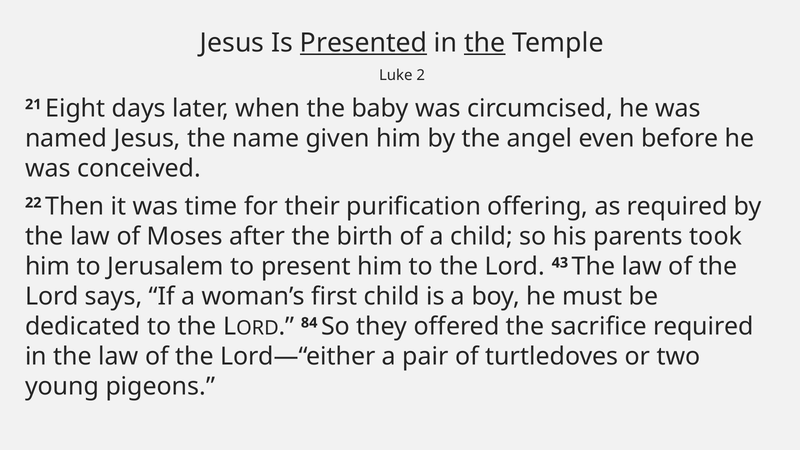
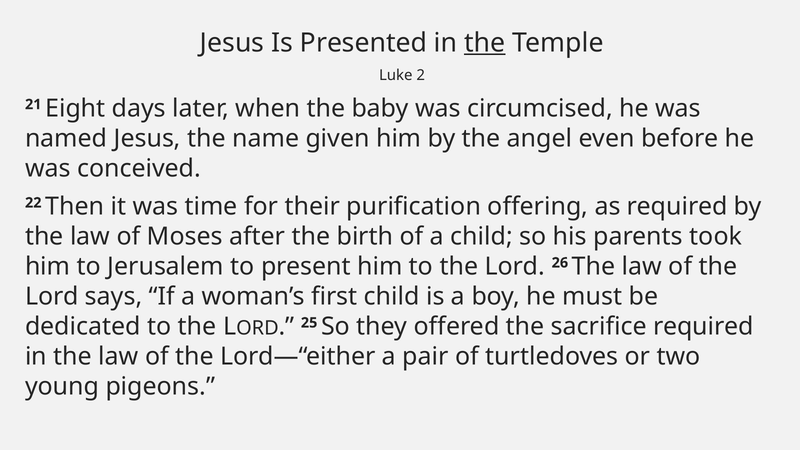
Presented underline: present -> none
43: 43 -> 26
84: 84 -> 25
